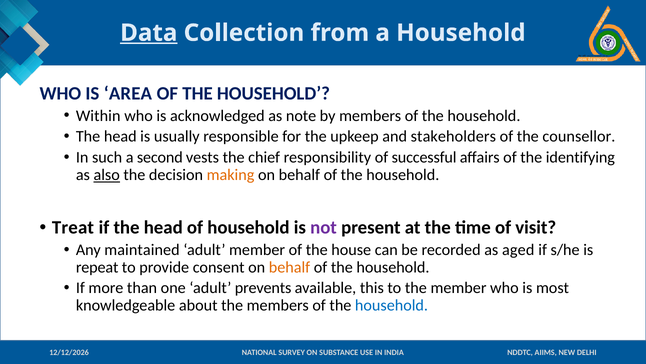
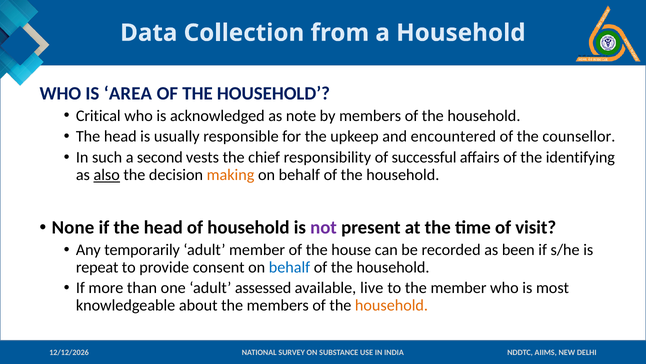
Data underline: present -> none
Within: Within -> Critical
stakeholders: stakeholders -> encountered
Treat: Treat -> None
maintained: maintained -> temporarily
aged: aged -> been
behalf at (290, 267) colour: orange -> blue
prevents: prevents -> assessed
this: this -> live
household at (392, 305) colour: blue -> orange
